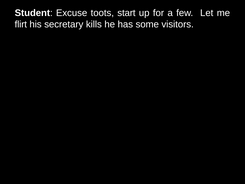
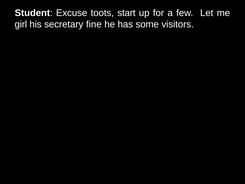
flirt: flirt -> girl
kills: kills -> fine
